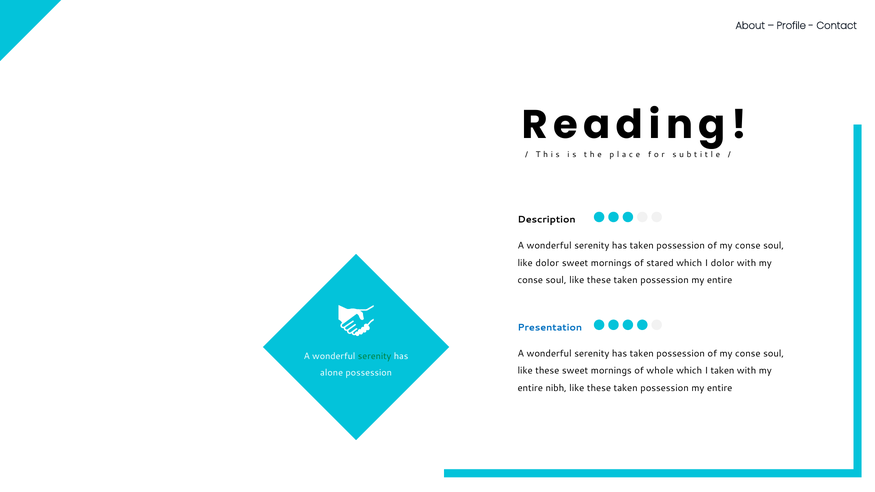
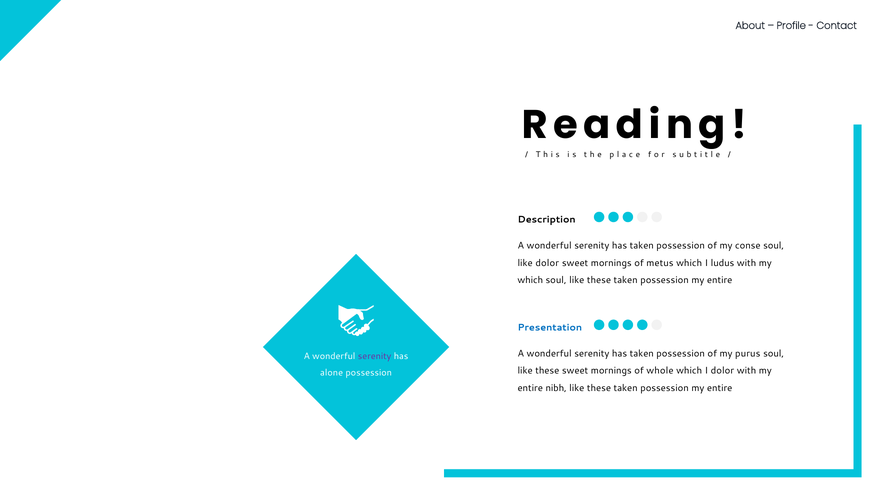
stared: stared -> metus
I dolor: dolor -> ludus
conse at (530, 280): conse -> which
conse at (748, 354): conse -> purus
serenity at (375, 356) colour: green -> purple
I taken: taken -> dolor
